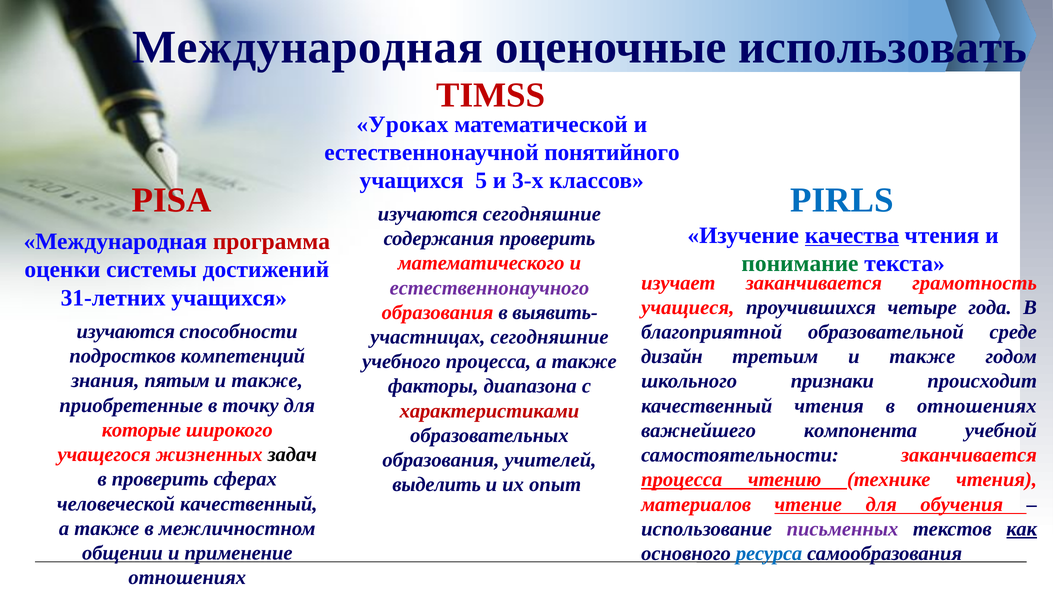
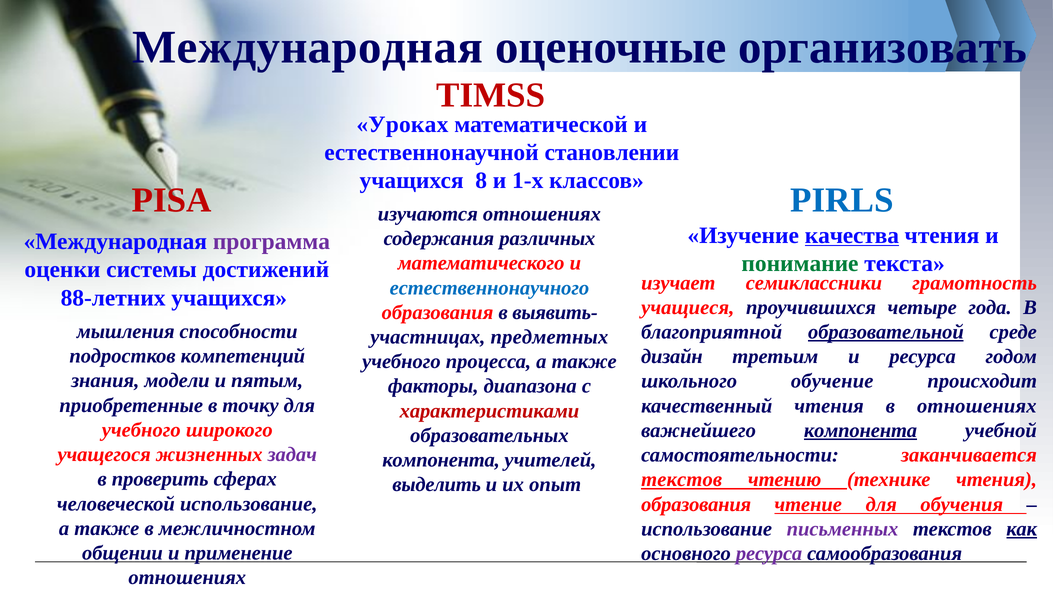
использовать: использовать -> организовать
понятийного: понятийного -> становлении
5: 5 -> 8
3-х: 3-х -> 1-х
изучаются сегодняшние: сегодняшние -> отношениях
содержания проверить: проверить -> различных
программа colour: red -> purple
изучает заканчивается: заканчивается -> семиклассники
естественнонаучного colour: purple -> blue
31-летних: 31-летних -> 88-летних
изучаются at (126, 332): изучаются -> мышления
образовательной underline: none -> present
участницах сегодняшние: сегодняшние -> предметных
третьим и также: также -> ресурса
пятым: пятым -> модели
также at (267, 381): также -> пятым
признаки: признаки -> обучение
которые at (141, 430): которые -> учебного
компонента at (861, 431) underline: none -> present
задач colour: black -> purple
образования at (441, 460): образования -> компонента
процесса at (682, 480): процесса -> текстов
человеческой качественный: качественный -> использование
материалов at (696, 505): материалов -> образования
ресурса at (769, 554) colour: blue -> purple
